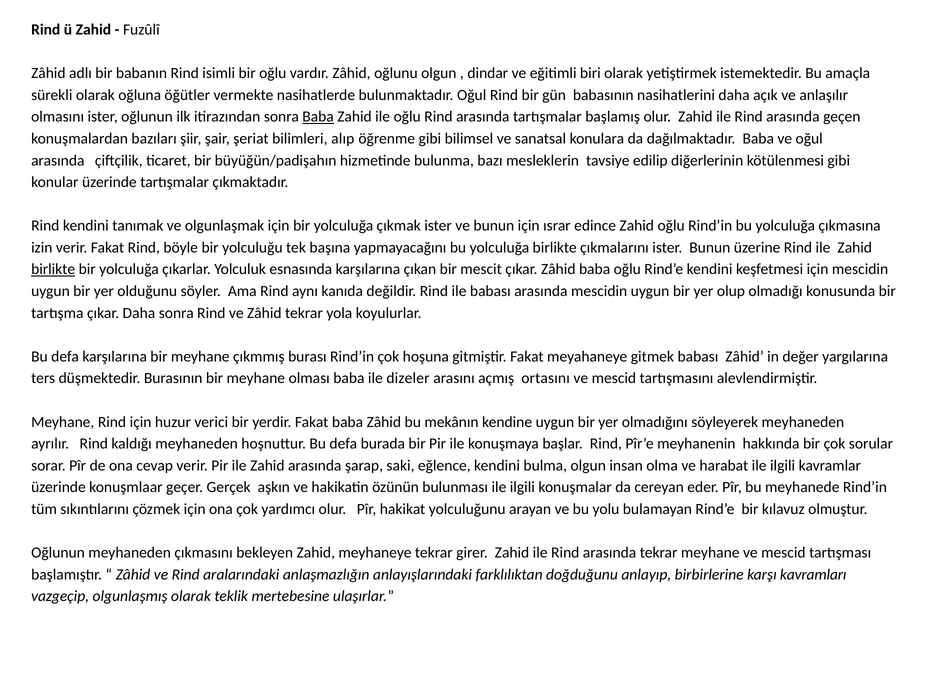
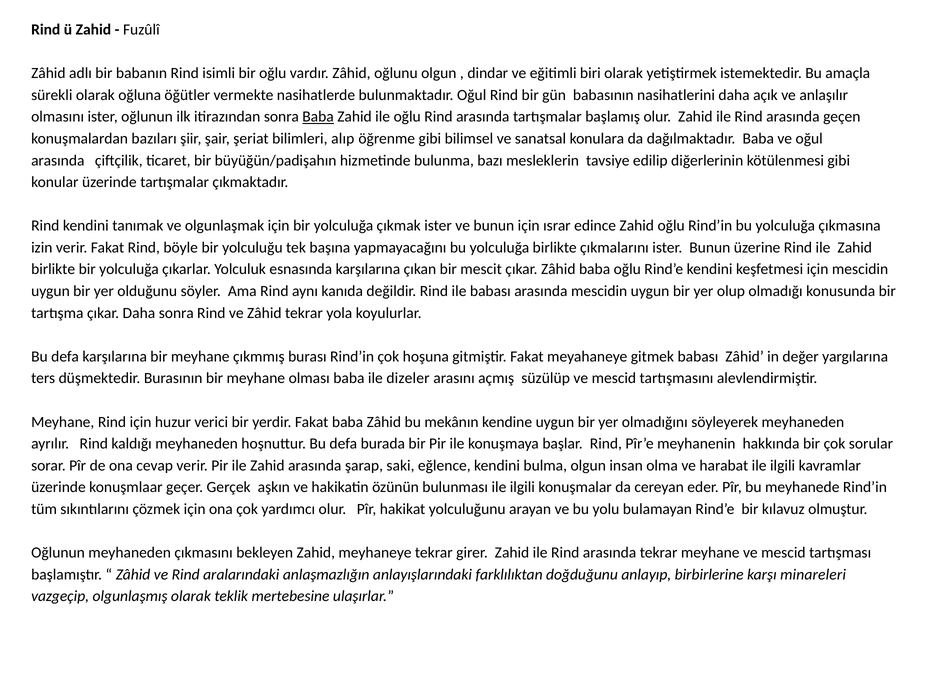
birlikte at (53, 269) underline: present -> none
ortasını: ortasını -> süzülüp
kavramları: kavramları -> minareleri
